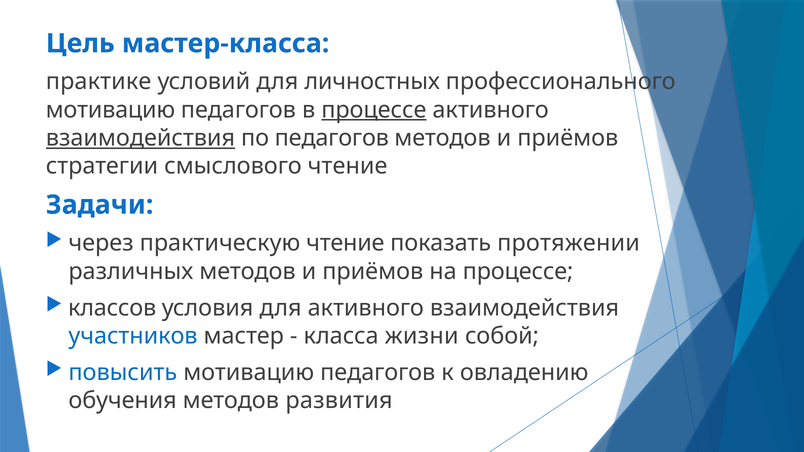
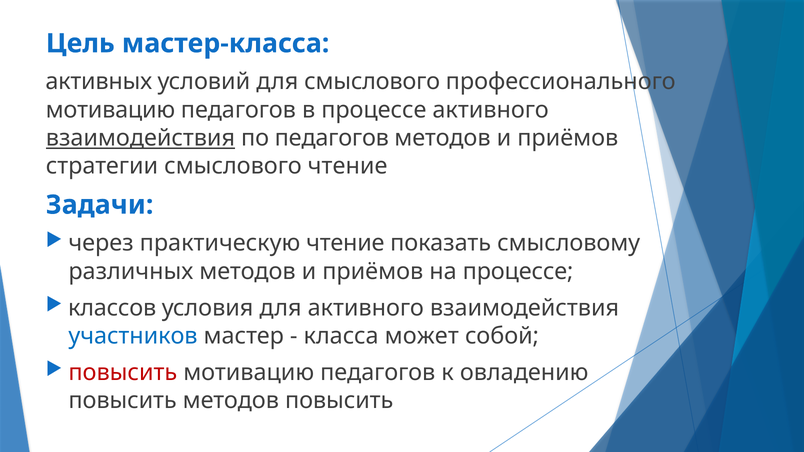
практике: практике -> активных
для личностных: личностных -> смыслового
процессе at (374, 110) underline: present -> none
протяжении: протяжении -> смысловому
жизни: жизни -> может
повысить at (123, 373) colour: blue -> red
обучения at (123, 401): обучения -> повысить
методов развития: развития -> повысить
